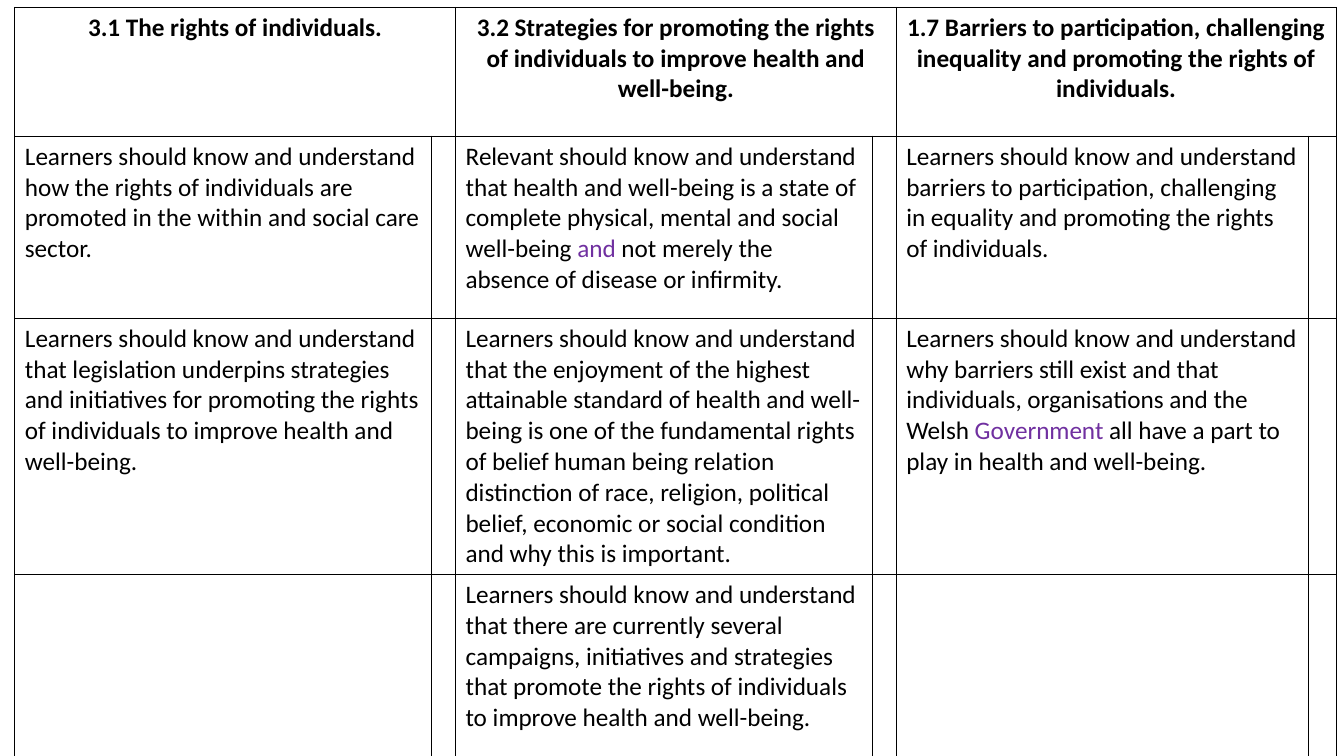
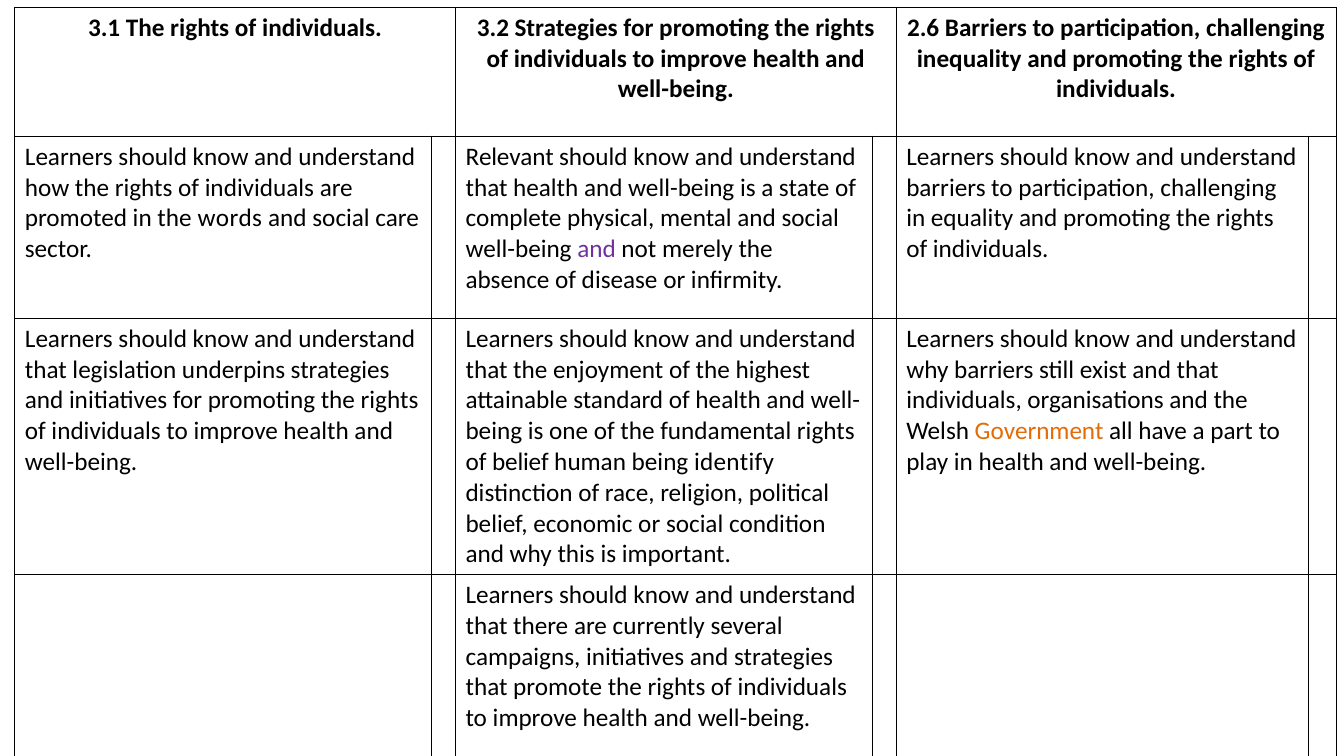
1.7: 1.7 -> 2.6
within: within -> words
Government colour: purple -> orange
relation: relation -> identify
